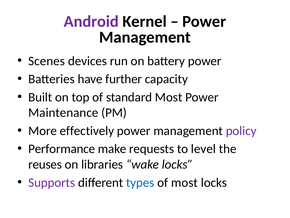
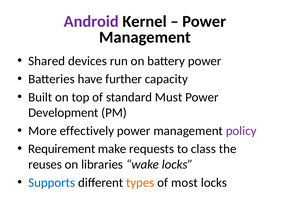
Scenes: Scenes -> Shared
standard Most: Most -> Must
Maintenance: Maintenance -> Development
Performance: Performance -> Requirement
level: level -> class
Supports colour: purple -> blue
types colour: blue -> orange
